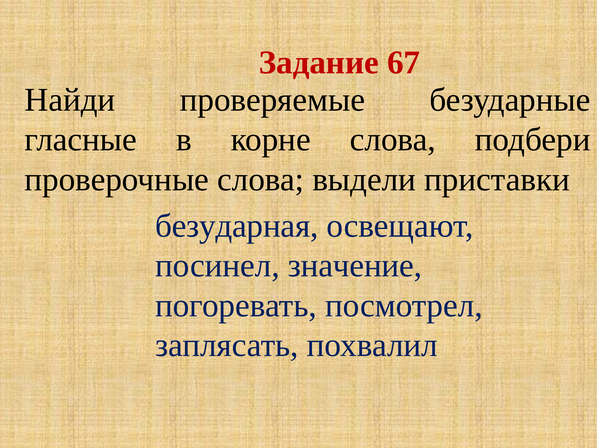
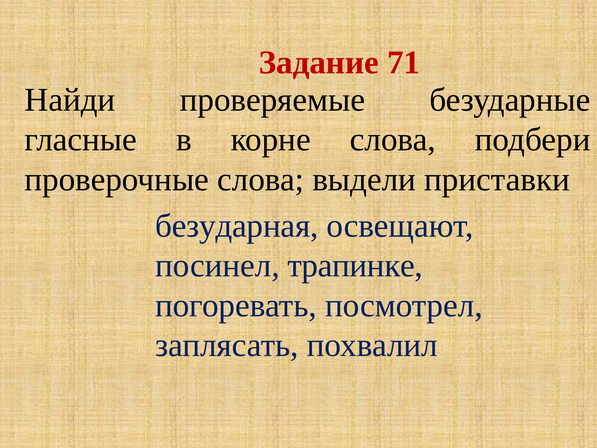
67: 67 -> 71
значение: значение -> трапинке
